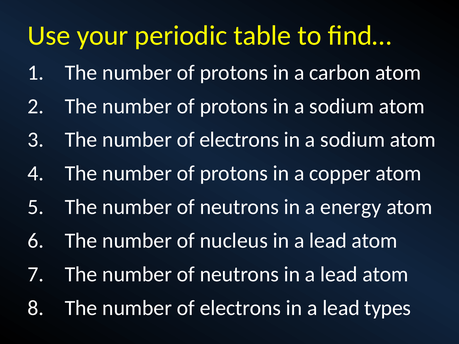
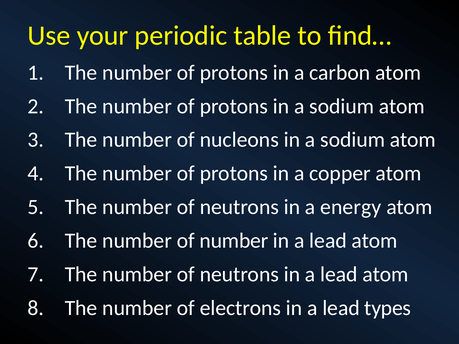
electrons at (239, 140): electrons -> nucleons
of nucleus: nucleus -> number
